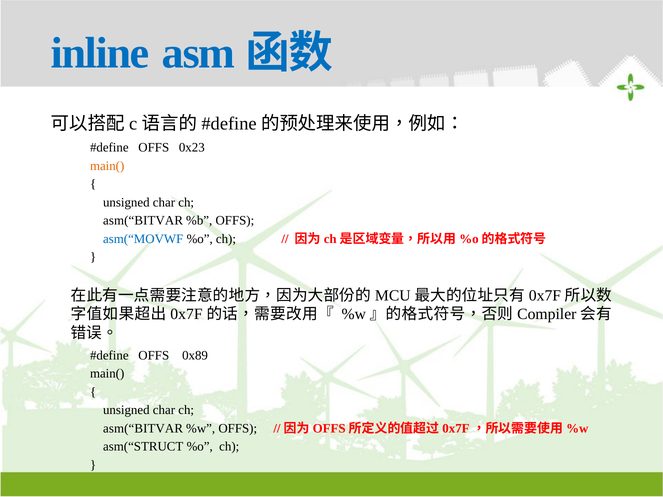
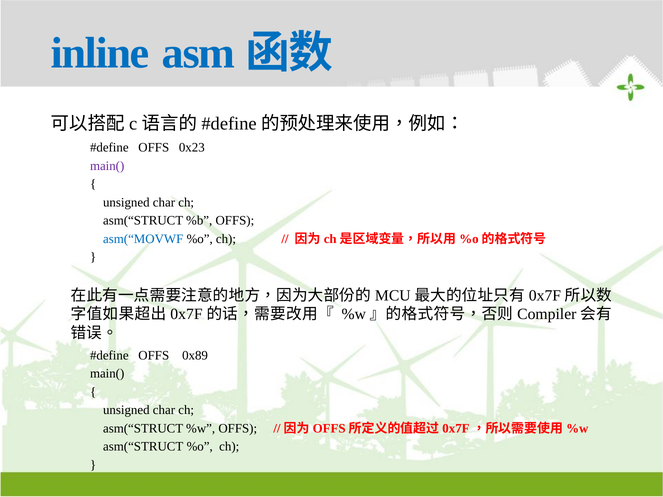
main( at (107, 166) colour: orange -> purple
asm(“BITVAR at (143, 221): asm(“BITVAR -> asm(“STRUCT
asm(“BITVAR at (143, 429): asm(“BITVAR -> asm(“STRUCT
